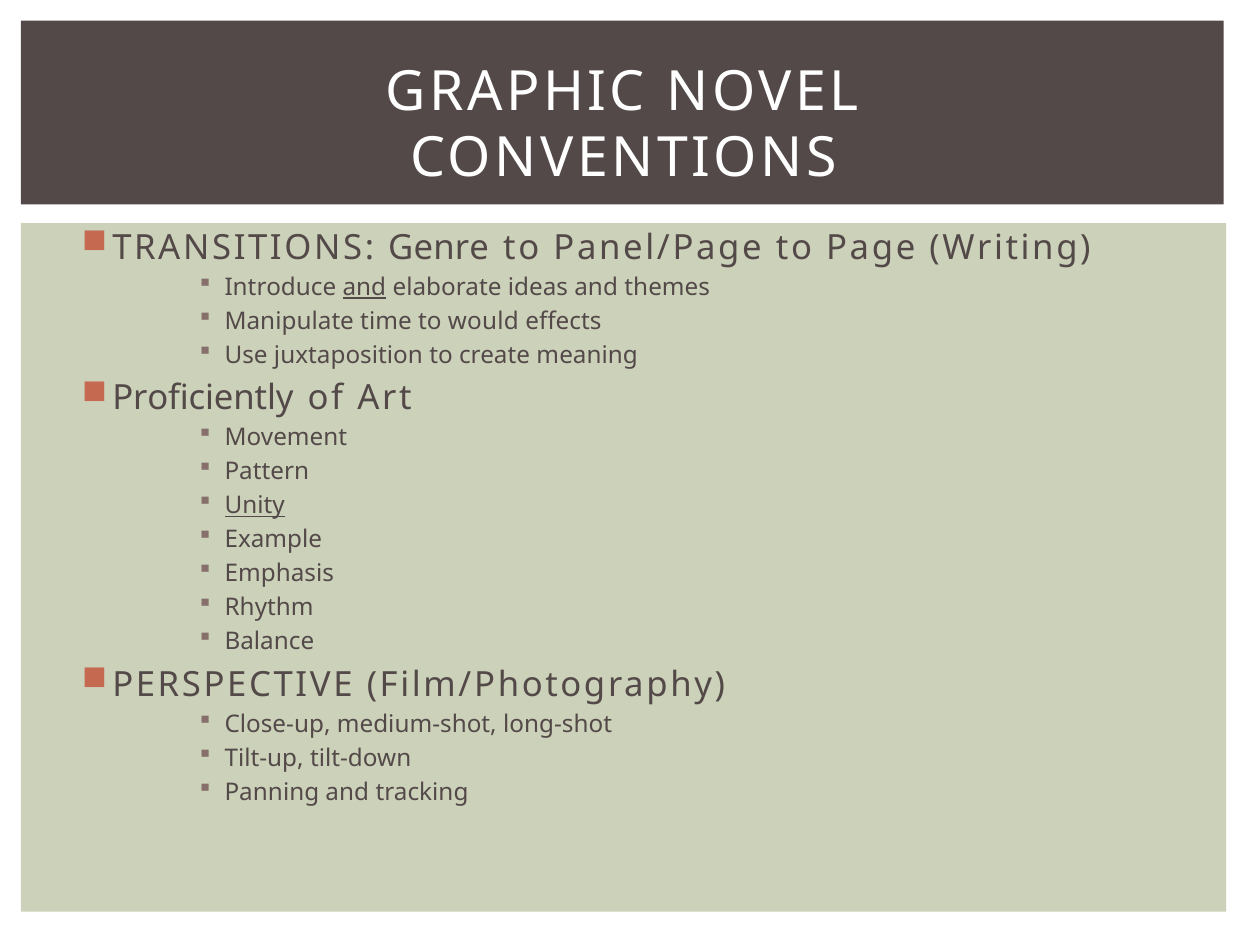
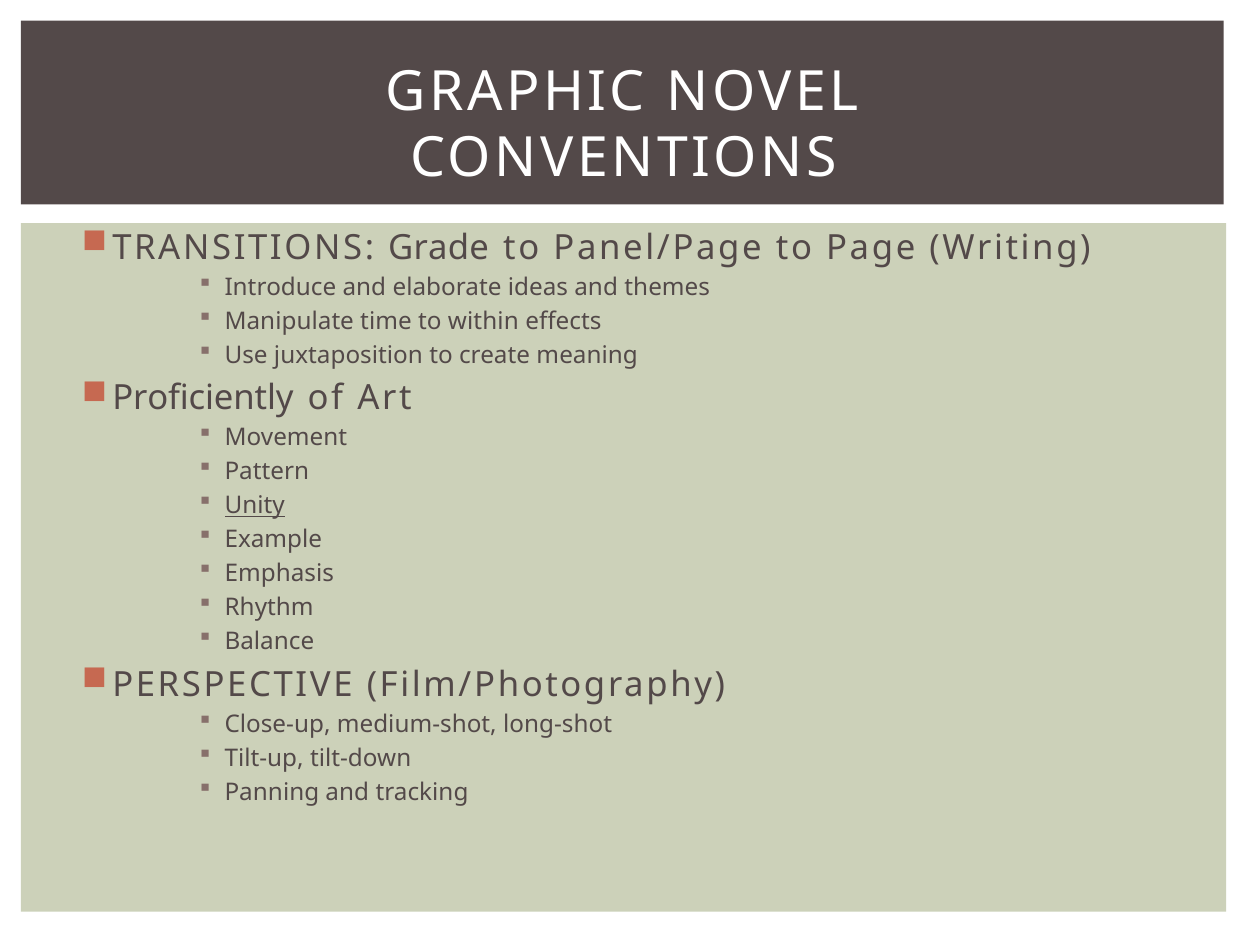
Genre: Genre -> Grade
and at (364, 287) underline: present -> none
would: would -> within
